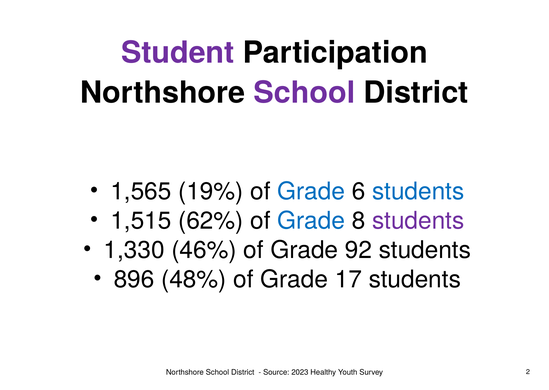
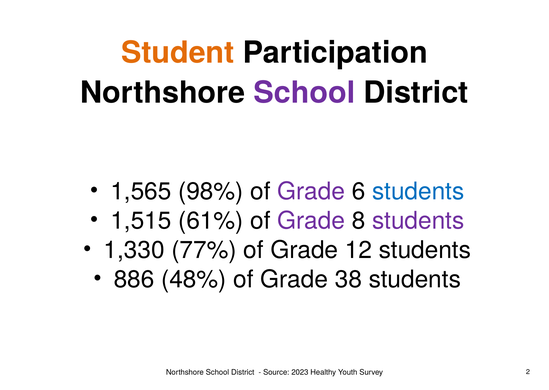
Student colour: purple -> orange
19%: 19% -> 98%
Grade at (311, 191) colour: blue -> purple
62%: 62% -> 61%
Grade at (311, 221) colour: blue -> purple
46%: 46% -> 77%
92: 92 -> 12
896: 896 -> 886
17: 17 -> 38
